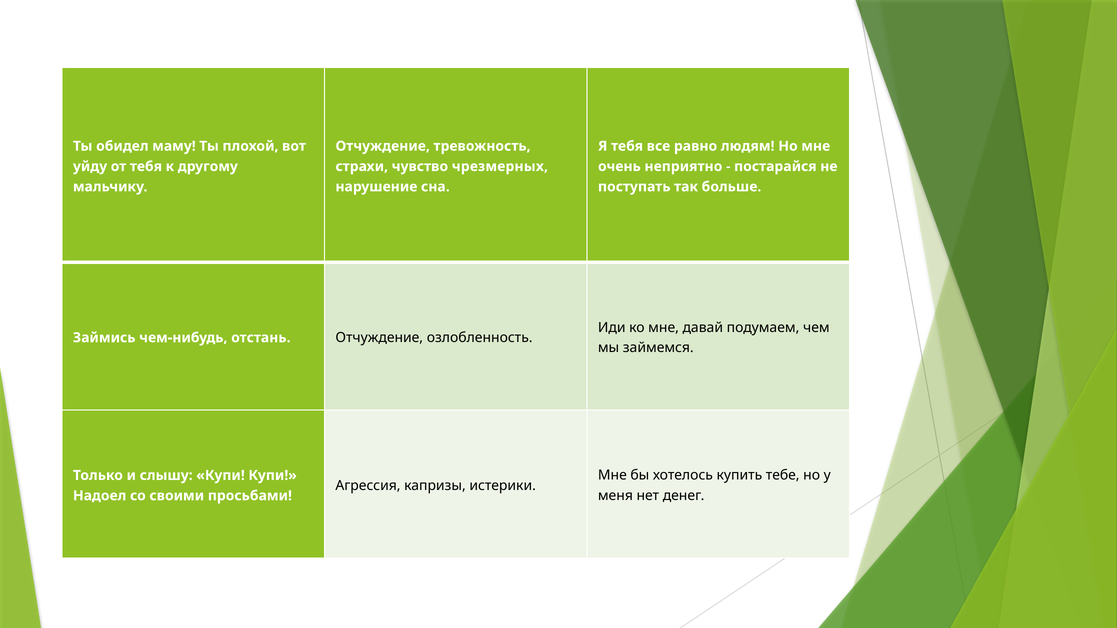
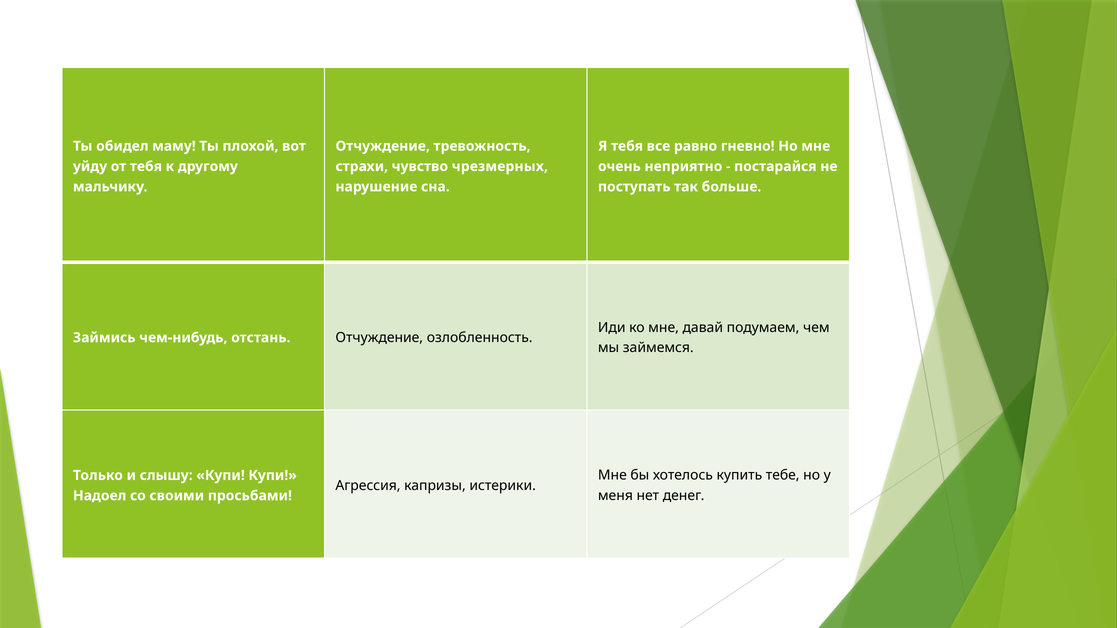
людям: людям -> гневно
